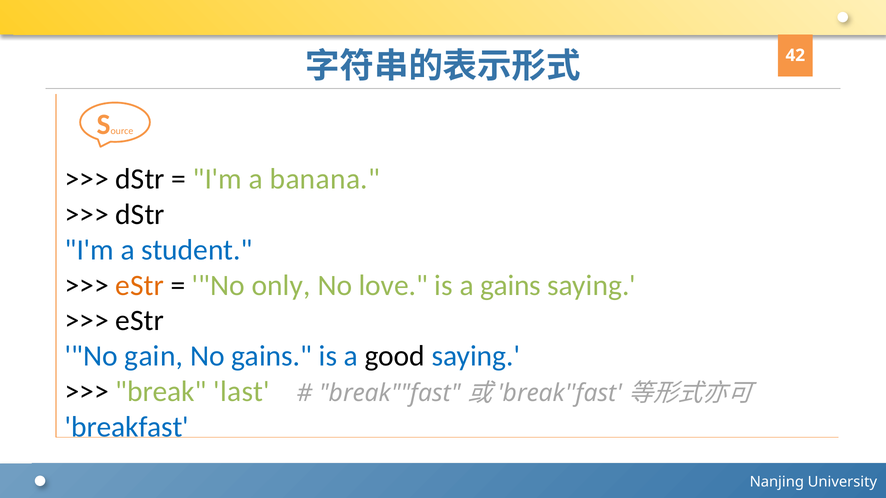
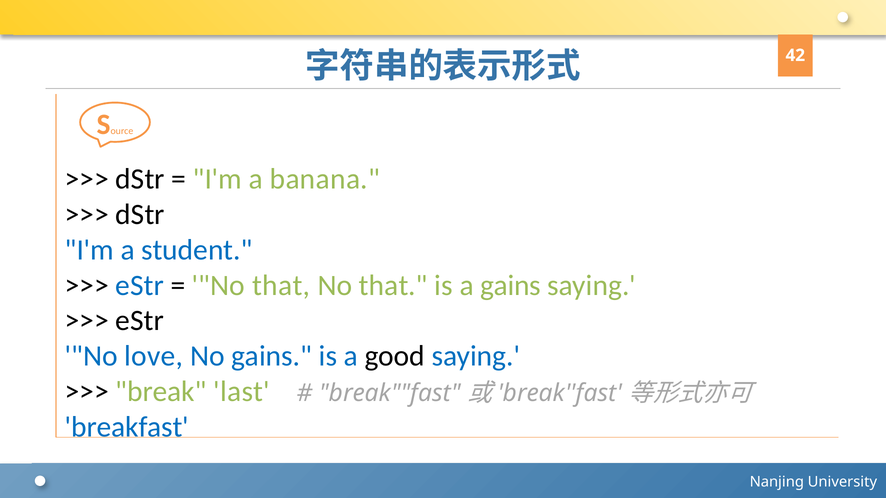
eStr at (140, 286) colour: orange -> blue
only at (281, 286): only -> that
love at (393, 286): love -> that
gain: gain -> love
